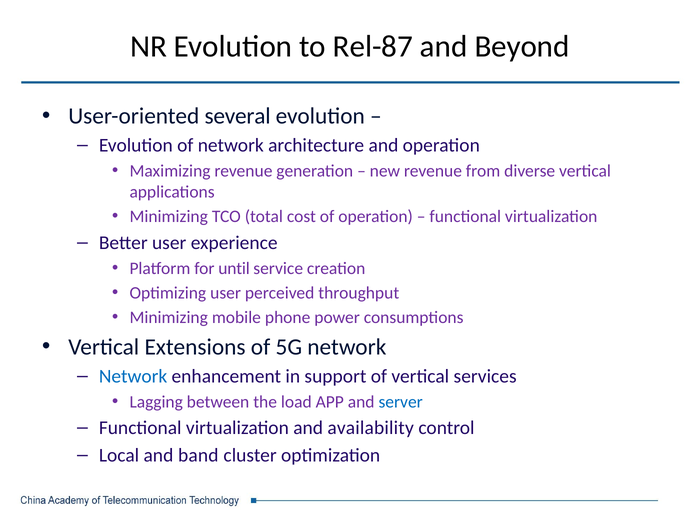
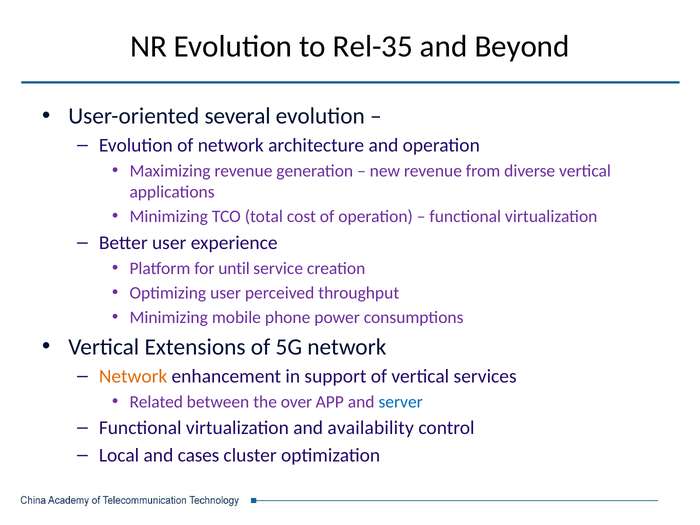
Rel-87: Rel-87 -> Rel-35
Network at (133, 376) colour: blue -> orange
Lagging: Lagging -> Related
load: load -> over
band: band -> cases
